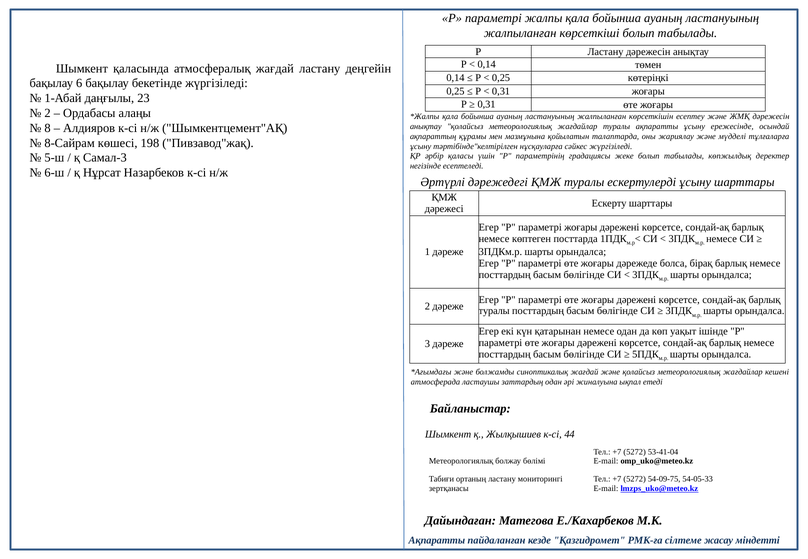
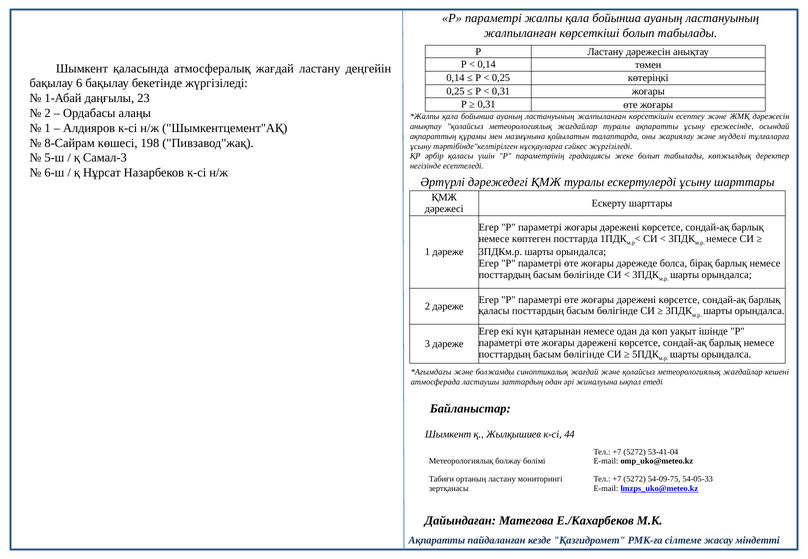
8 at (48, 128): 8 -> 1
туралы at (494, 311): туралы -> қаласы
